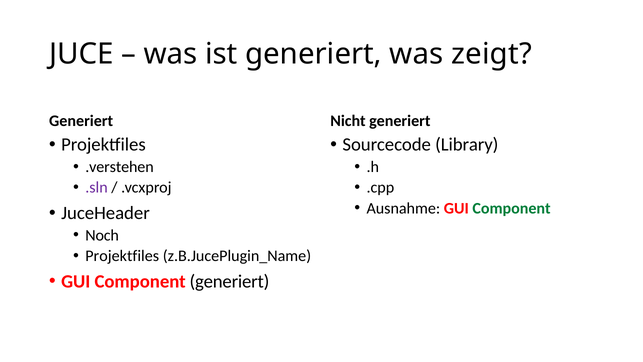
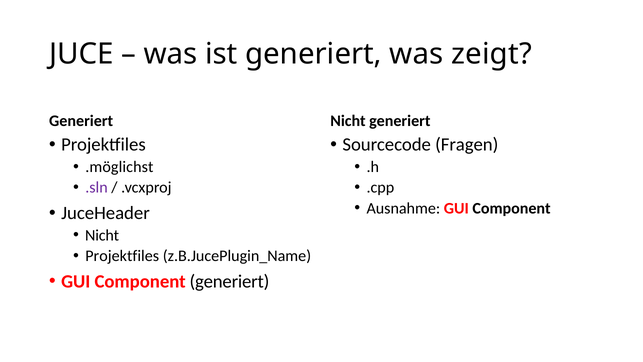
Library: Library -> Fragen
.verstehen: .verstehen -> .möglichst
Component at (512, 208) colour: green -> black
Noch at (102, 235): Noch -> Nicht
